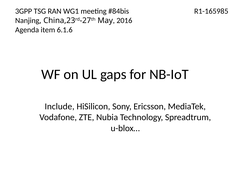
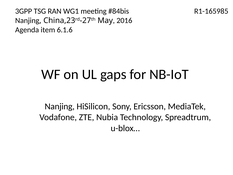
Include at (60, 106): Include -> Nanjing
